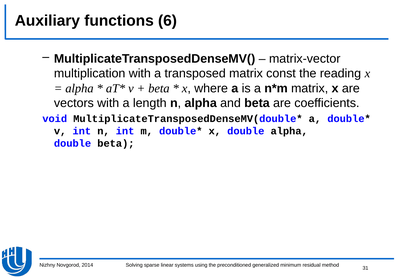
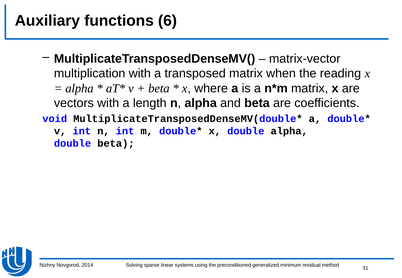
const: const -> when
